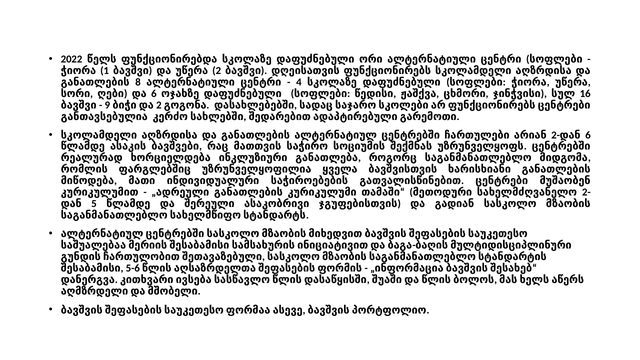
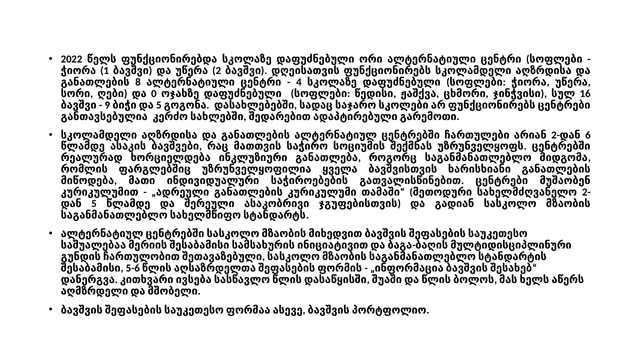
6 at (154, 94): 6 -> 0
9 2: 2 -> 5
